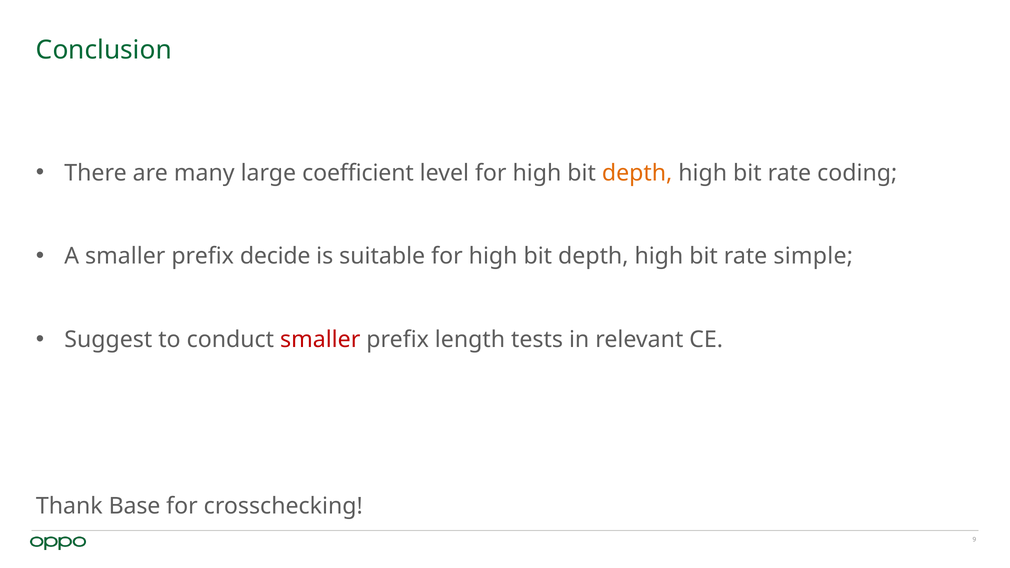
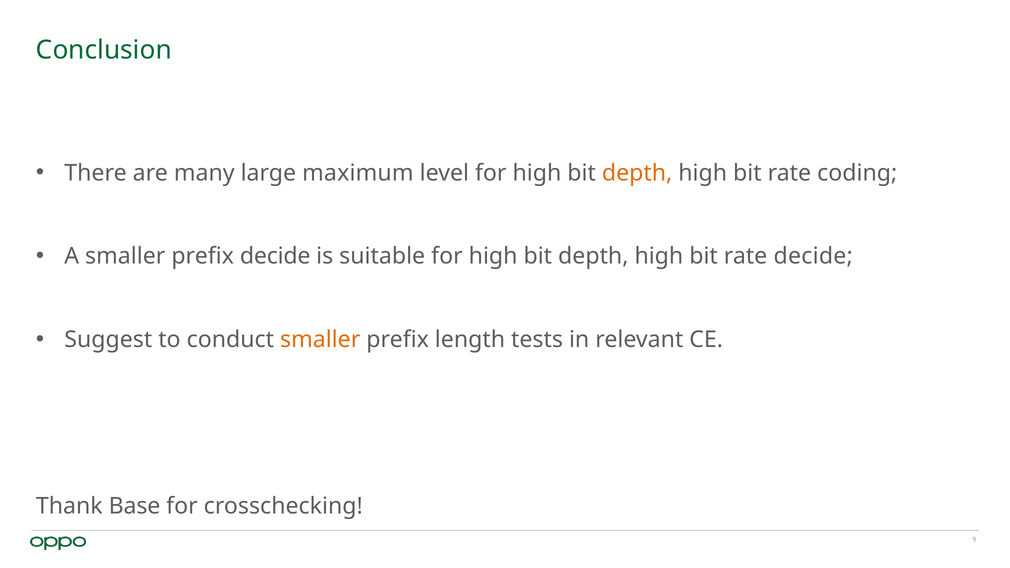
coefficient: coefficient -> maximum
rate simple: simple -> decide
smaller at (320, 340) colour: red -> orange
